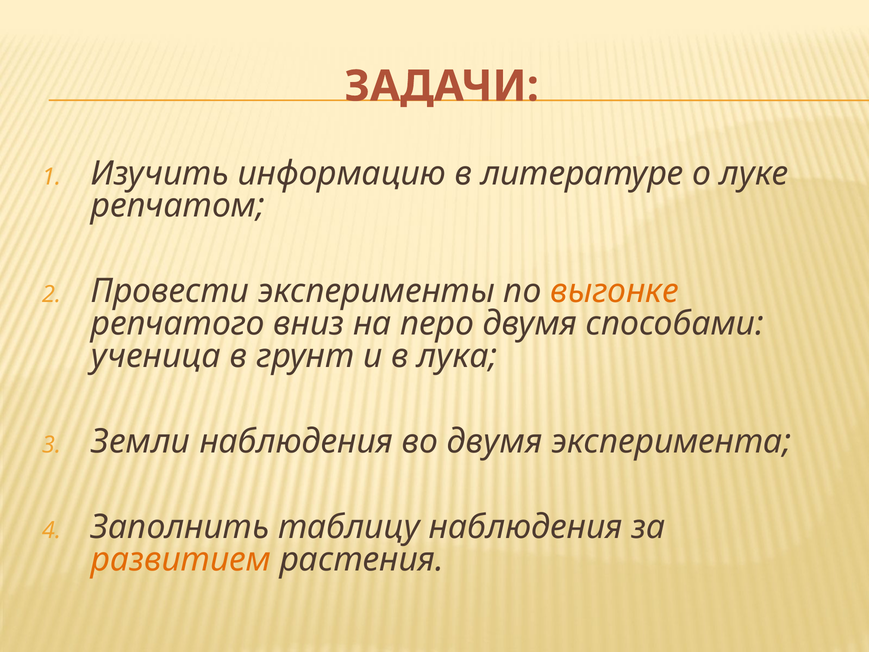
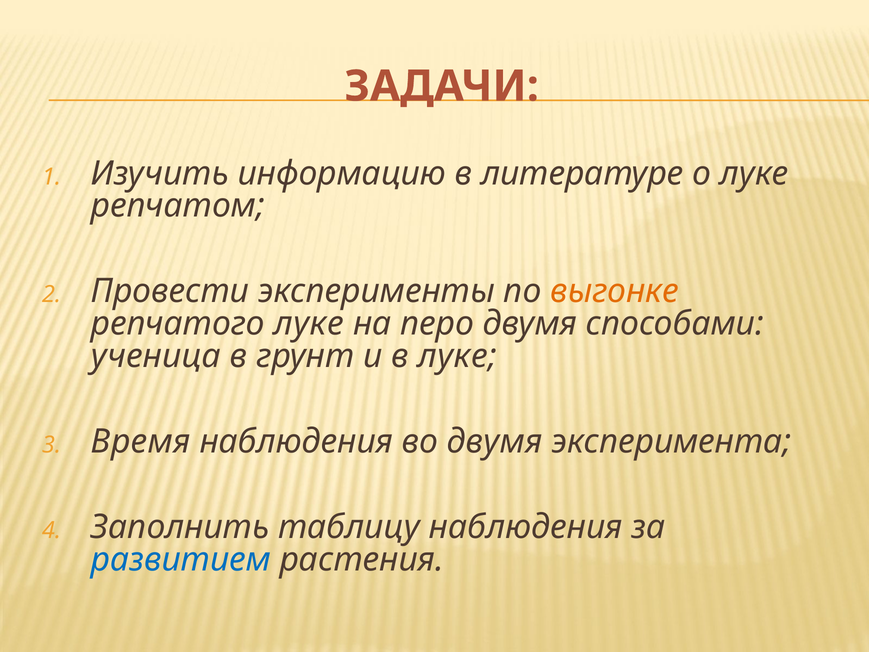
репчатого вниз: вниз -> луке
в лука: лука -> луке
Земли: Земли -> Время
развитием colour: orange -> blue
